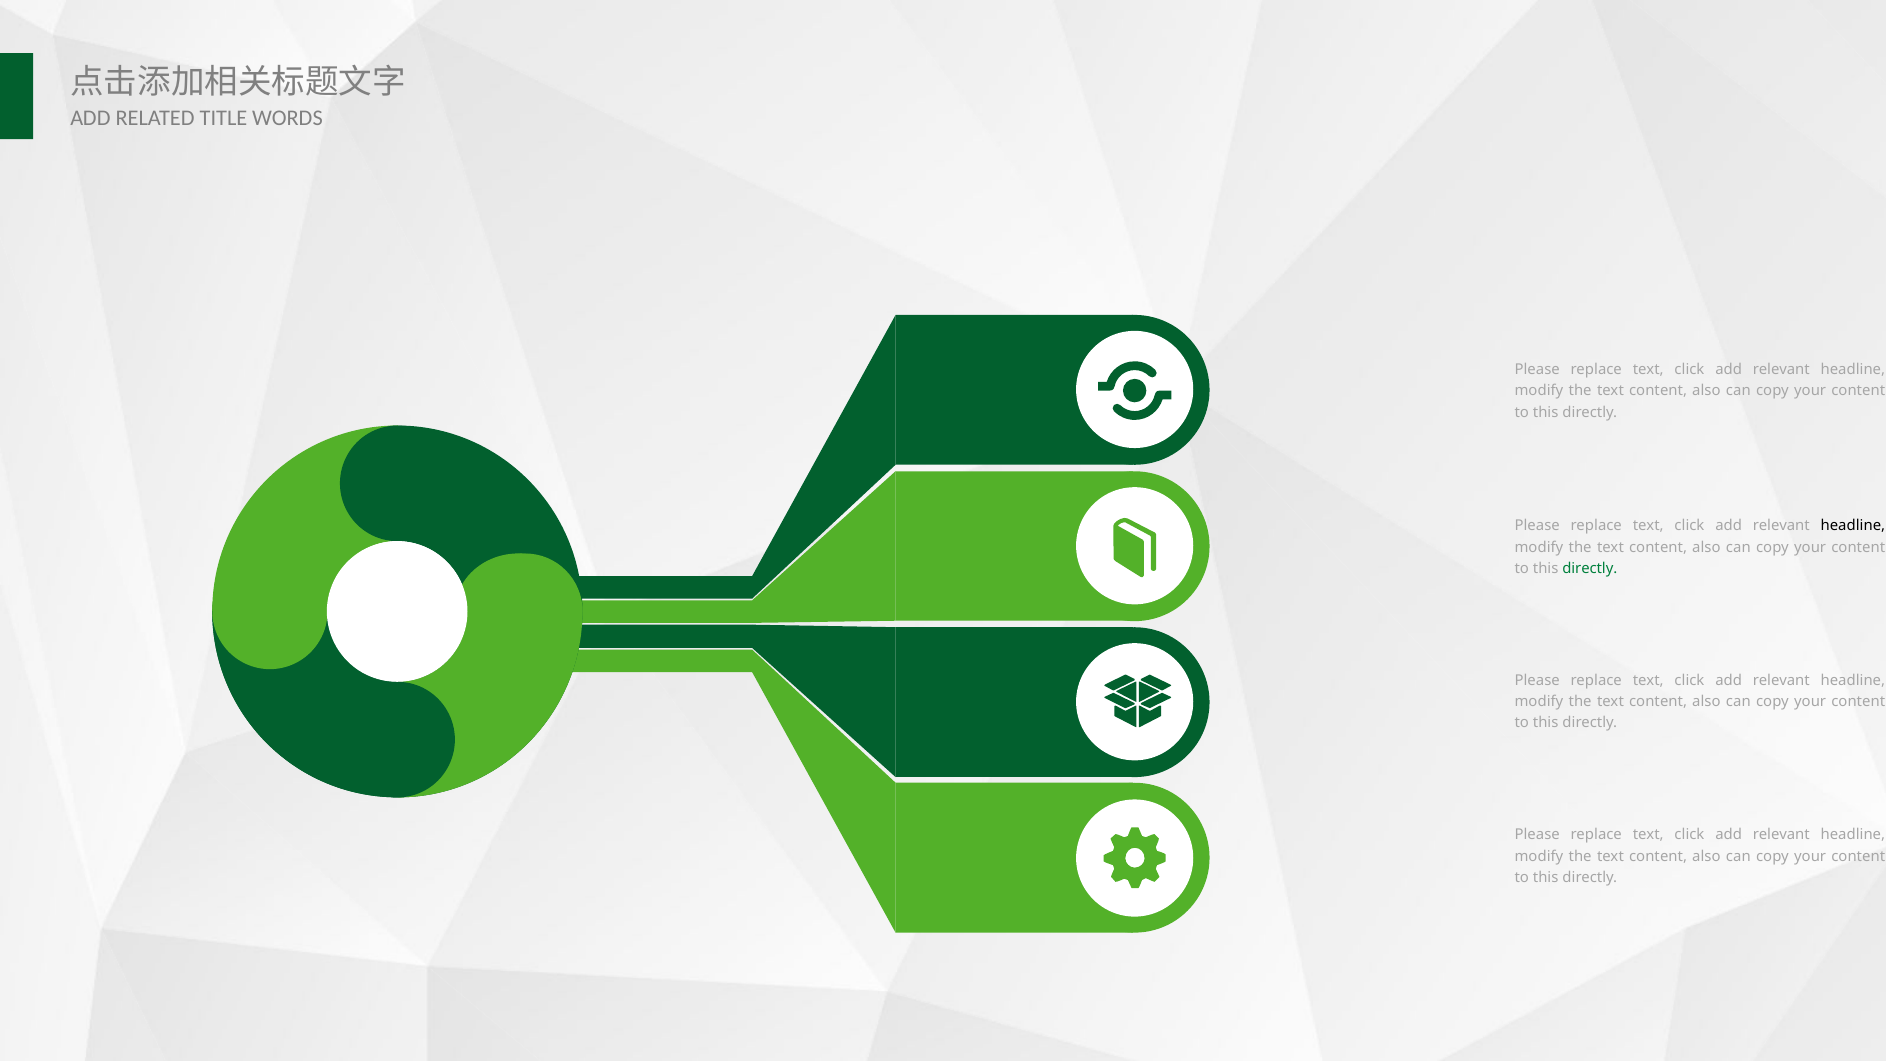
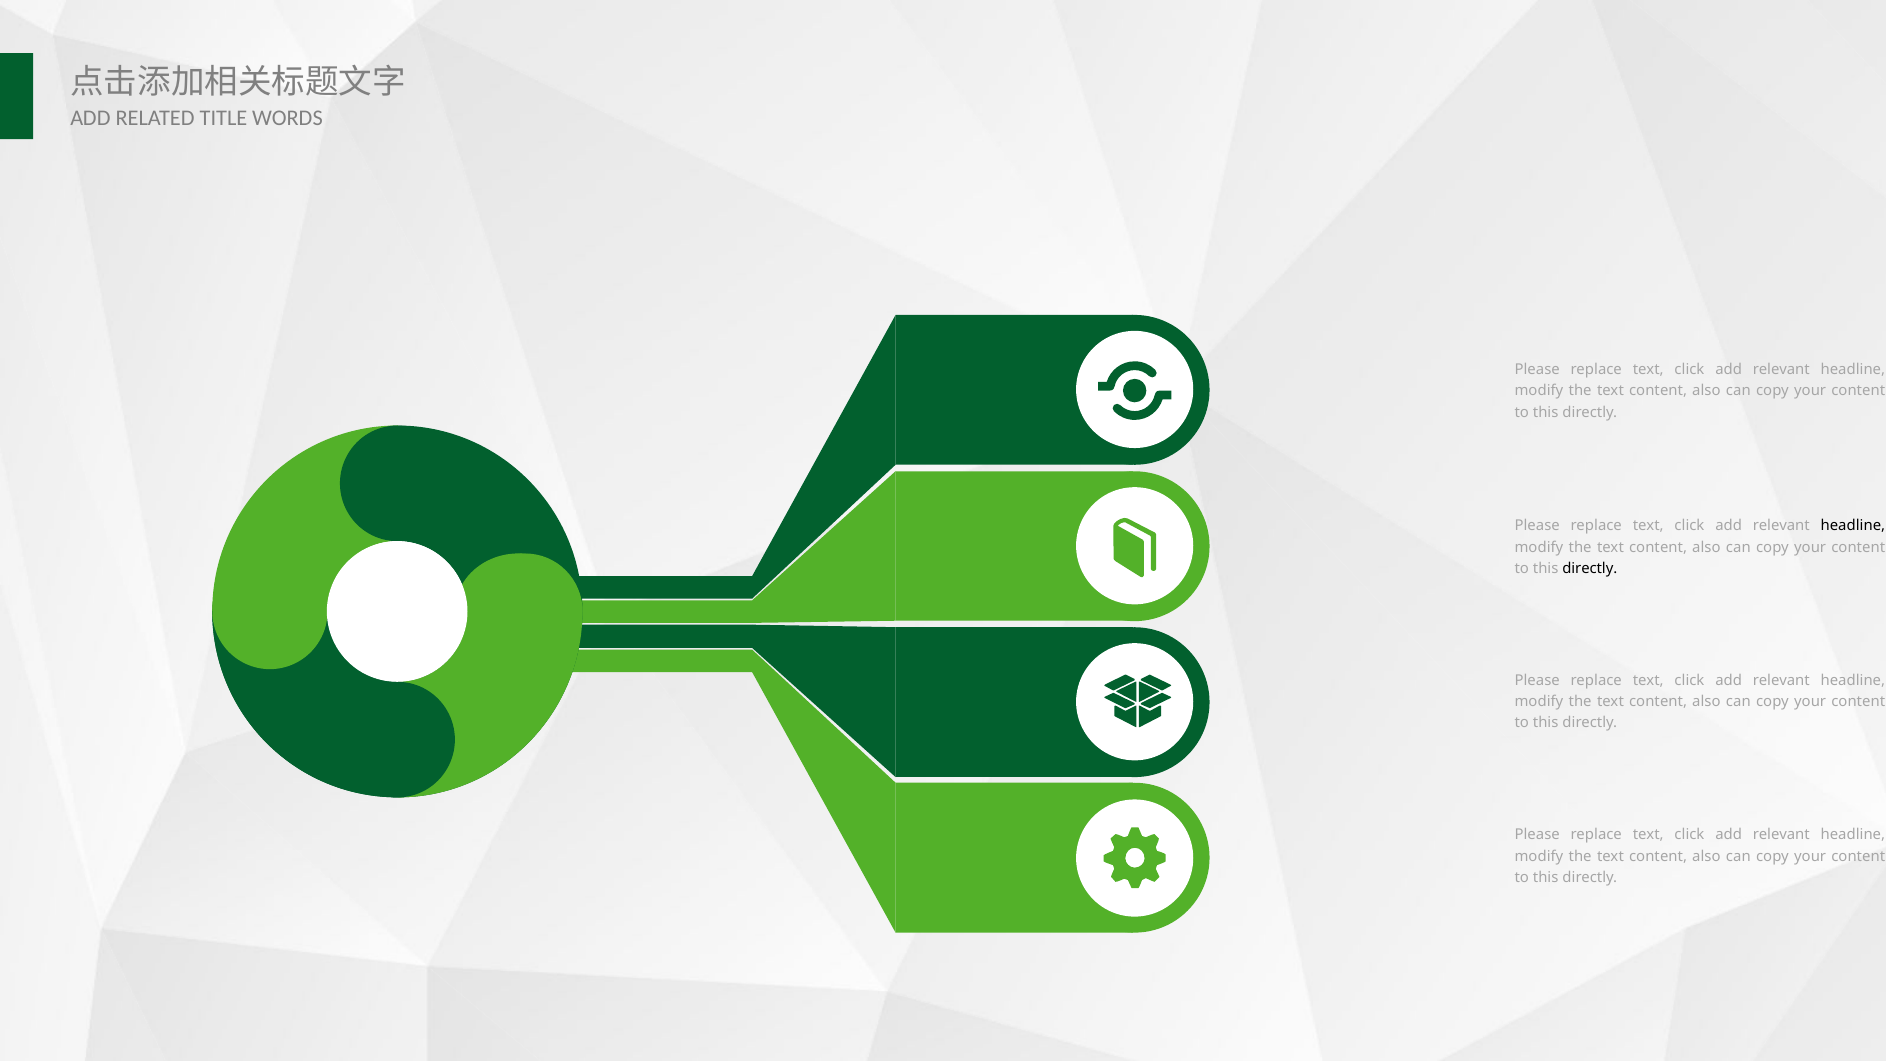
directly at (1590, 569) colour: green -> black
